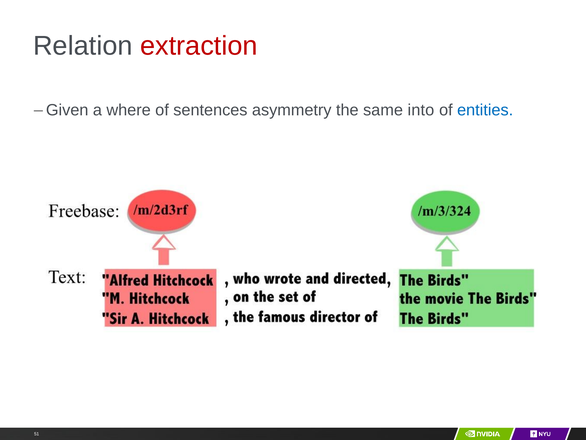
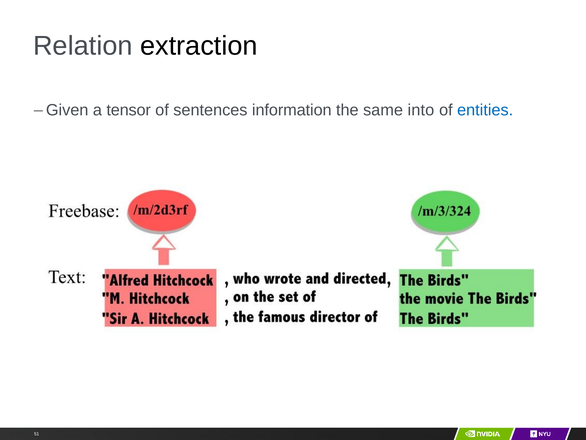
extraction colour: red -> black
where: where -> tensor
asymmetry: asymmetry -> information
